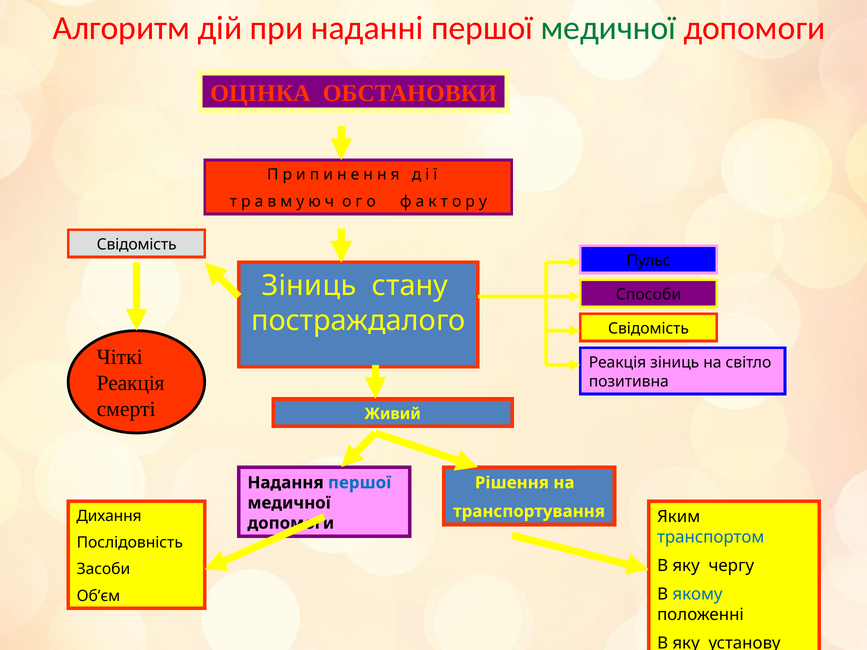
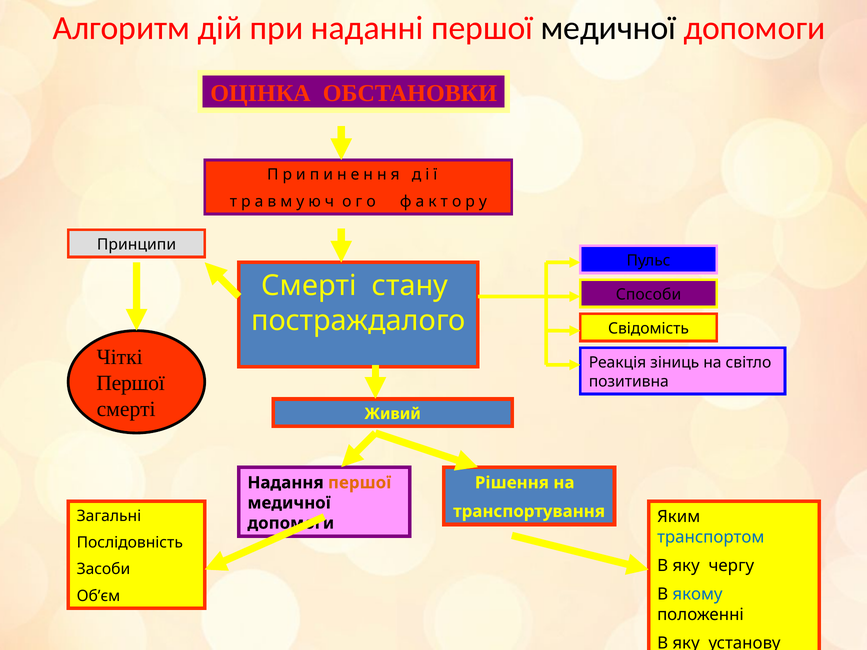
медичної at (608, 28) colour: green -> black
Свідомість at (137, 244): Свідомість -> Принципи
Зіниць at (309, 286): Зіниць -> Смерті
Реакція at (131, 383): Реакція -> Першої
першої at (360, 483) colour: blue -> orange
Дихання: Дихання -> Загальні
